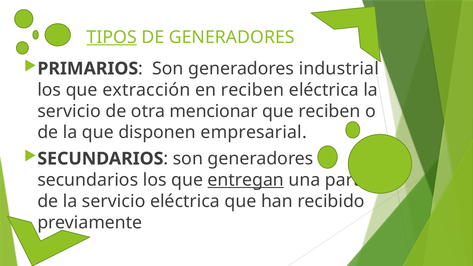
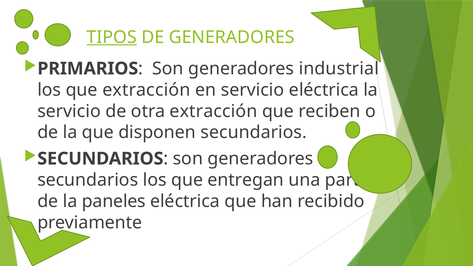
en reciben: reciben -> servicio
otra mencionar: mencionar -> extracción
disponen empresarial: empresarial -> secundarios
entregan underline: present -> none
de la servicio: servicio -> paneles
